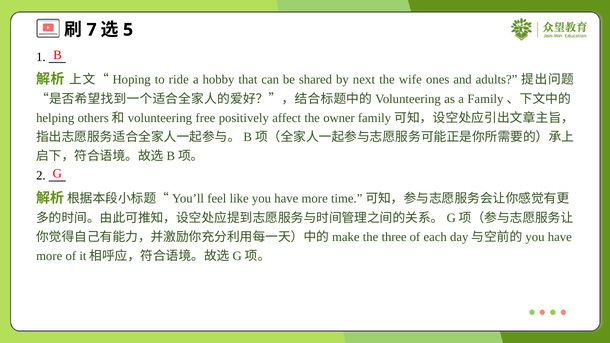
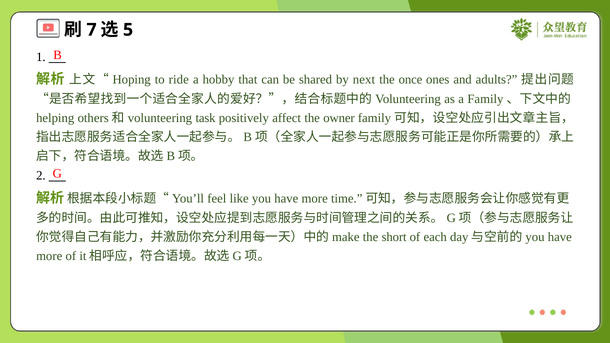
wife: wife -> once
free: free -> task
three: three -> short
